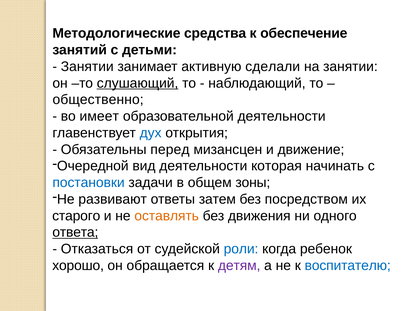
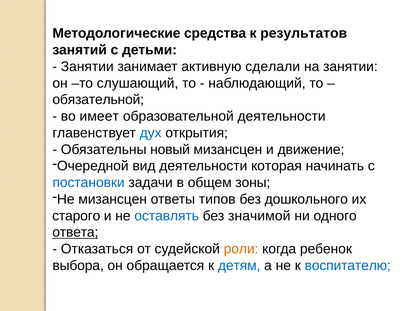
обеспечение: обеспечение -> результатов
слушающий underline: present -> none
общественно: общественно -> обязательной
перед: перед -> новый
Не развивают: развивают -> мизансцен
затем: затем -> типов
посредством: посредством -> дошкольного
оставлять colour: orange -> blue
движения: движения -> значимой
роли colour: blue -> orange
хорошо: хорошо -> выбора
детям colour: purple -> blue
